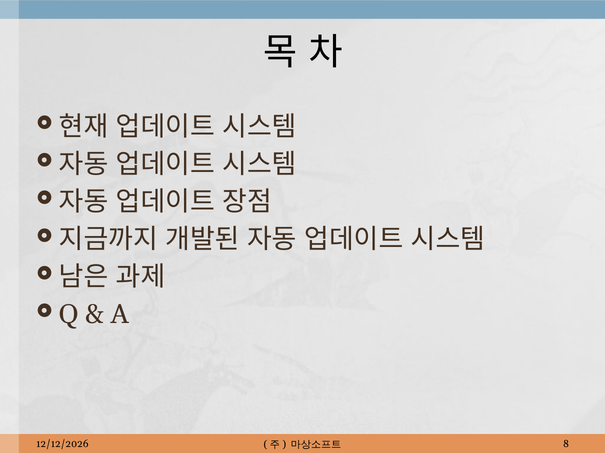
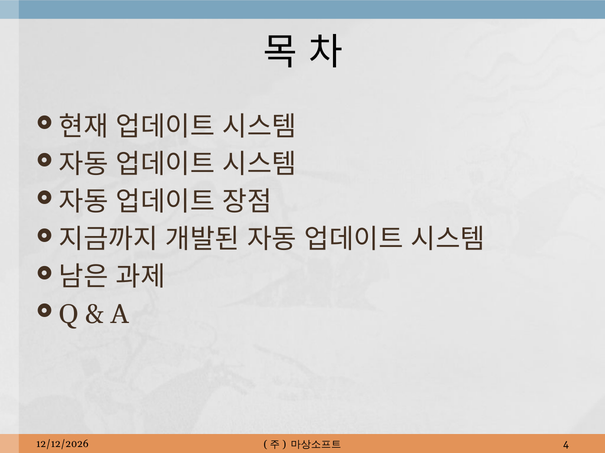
8: 8 -> 4
